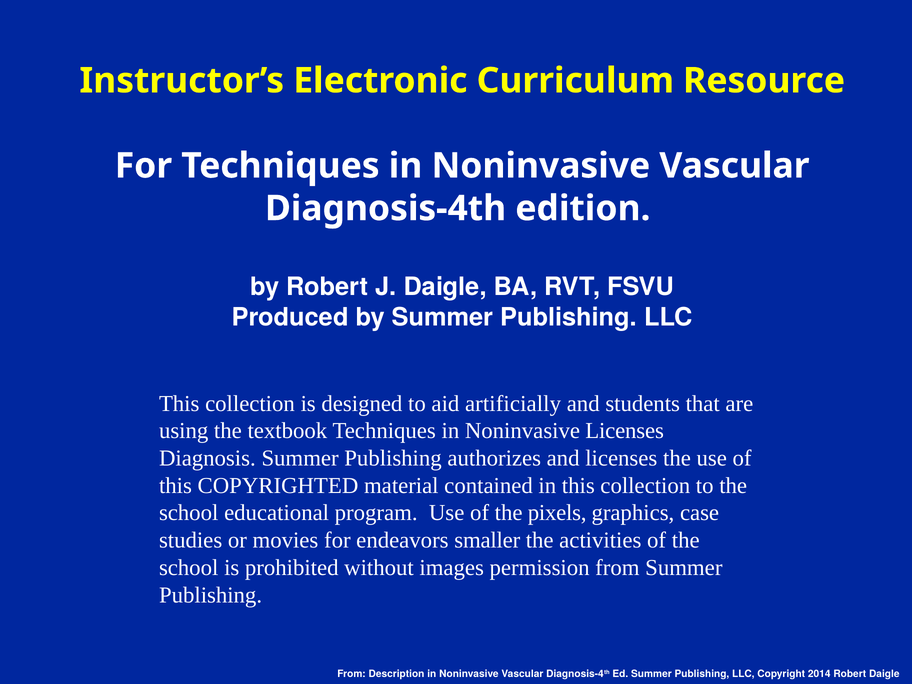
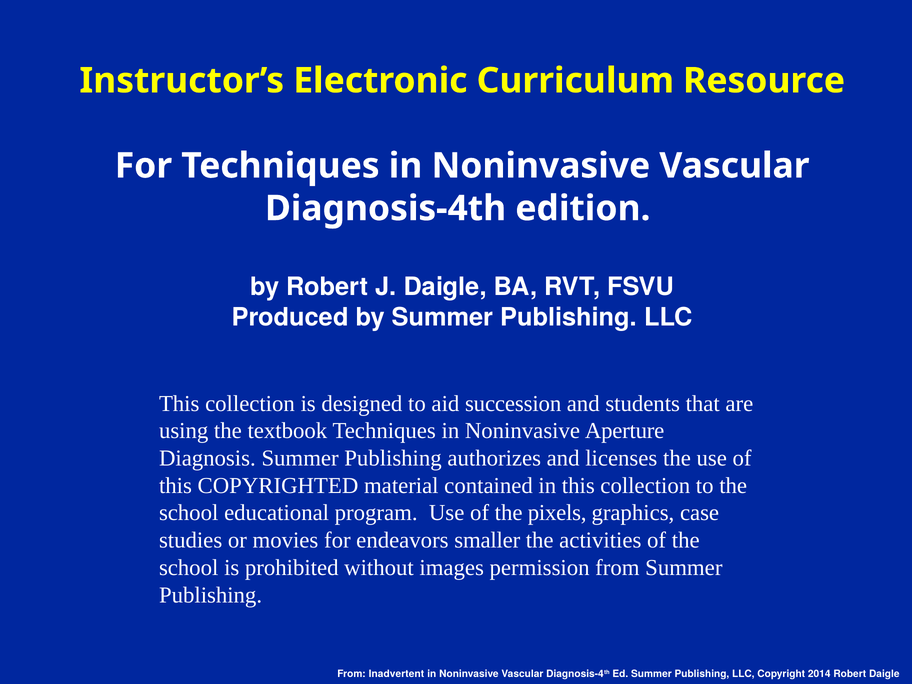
artificially: artificially -> succession
Noninvasive Licenses: Licenses -> Aperture
Description: Description -> Inadvertent
